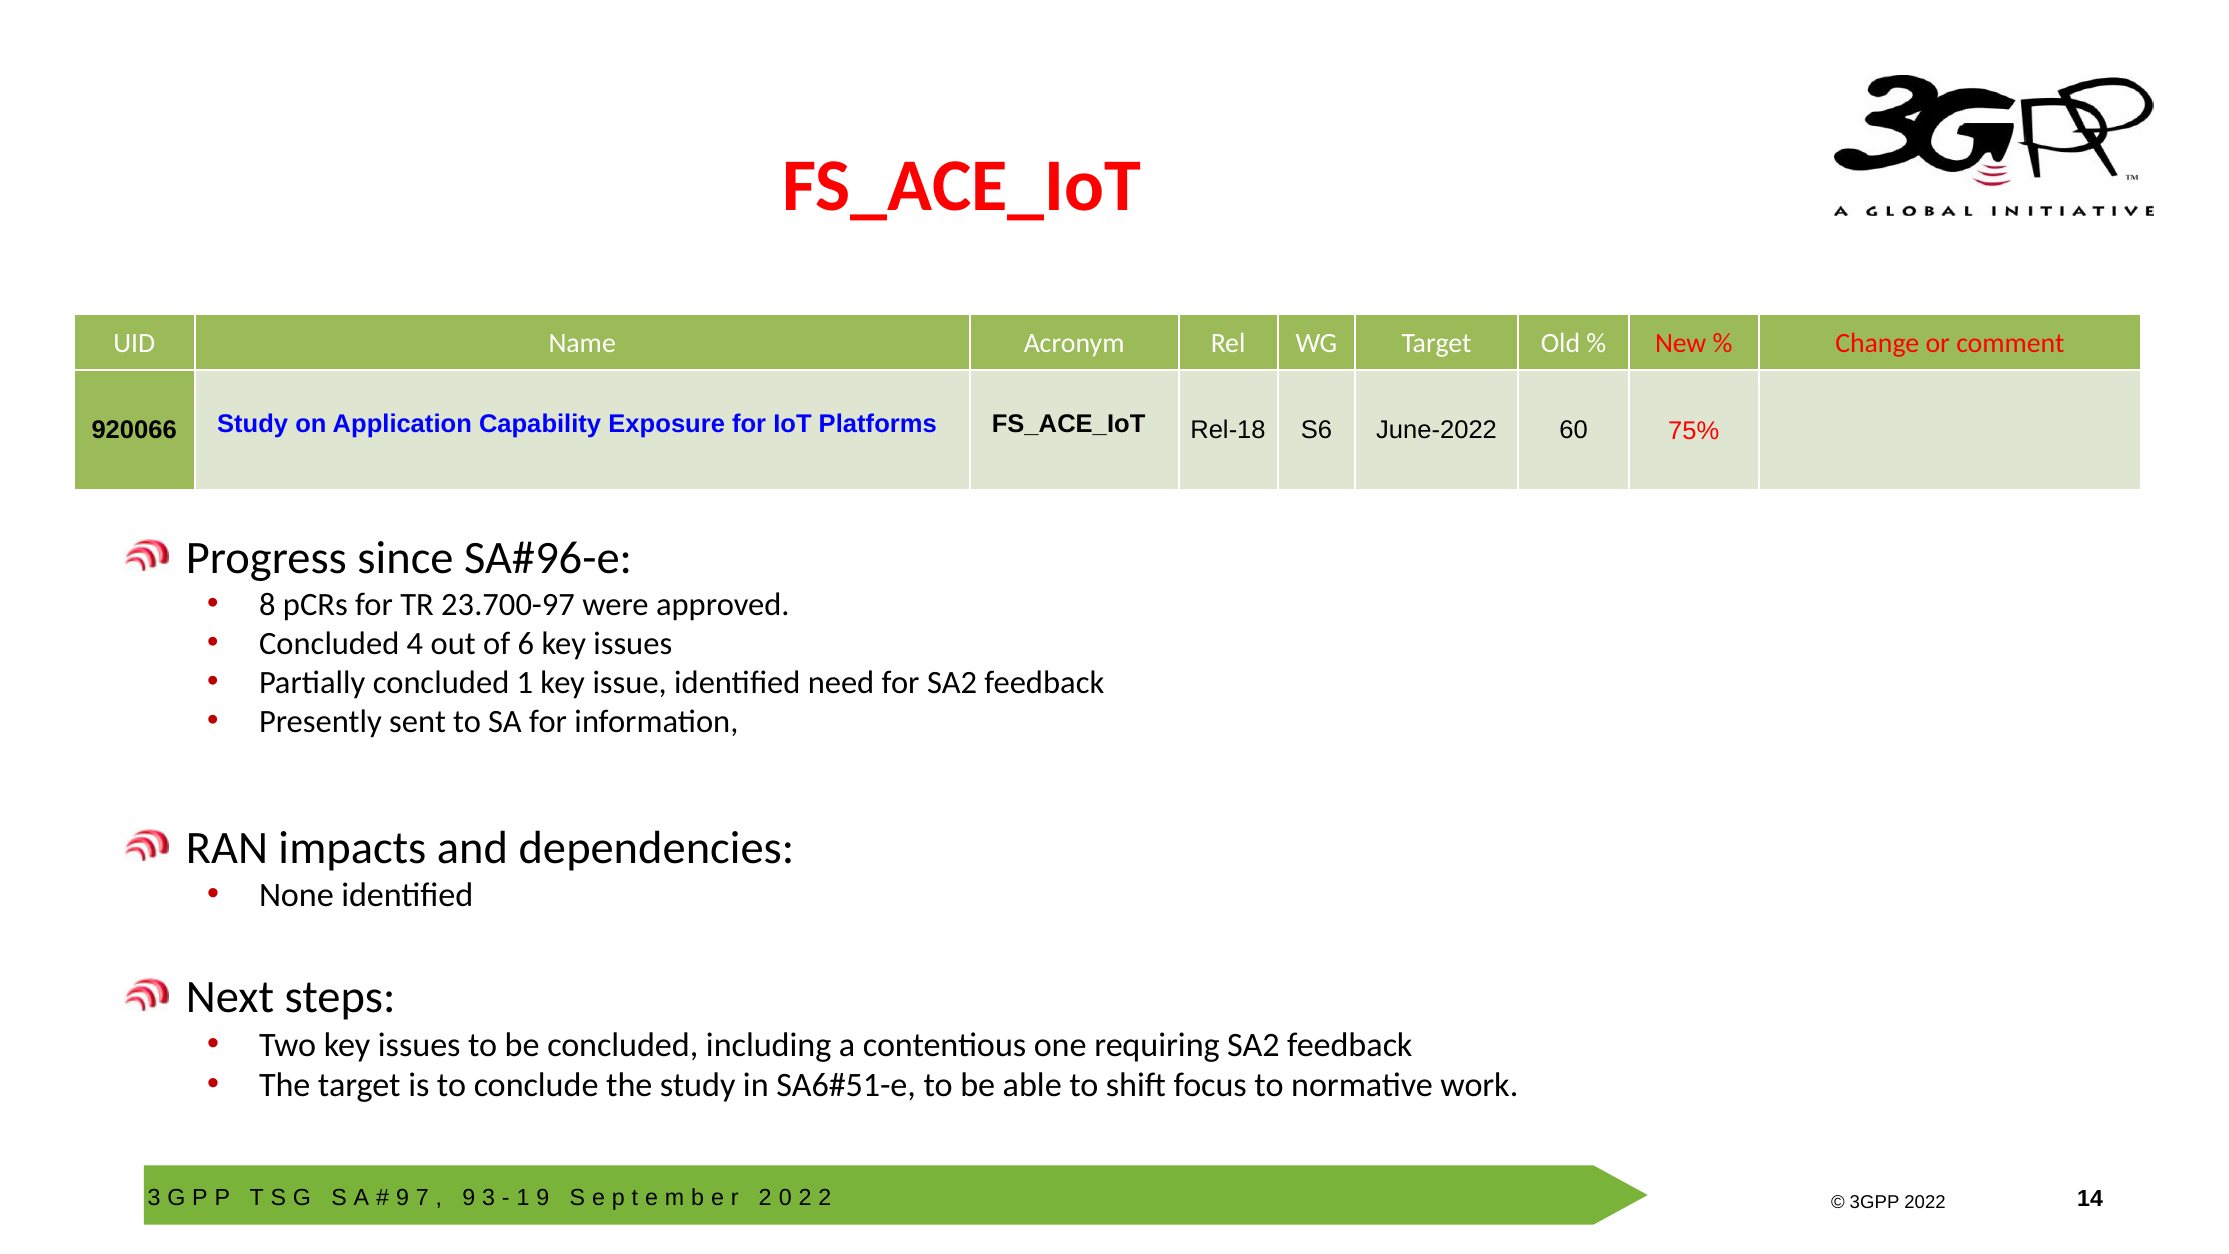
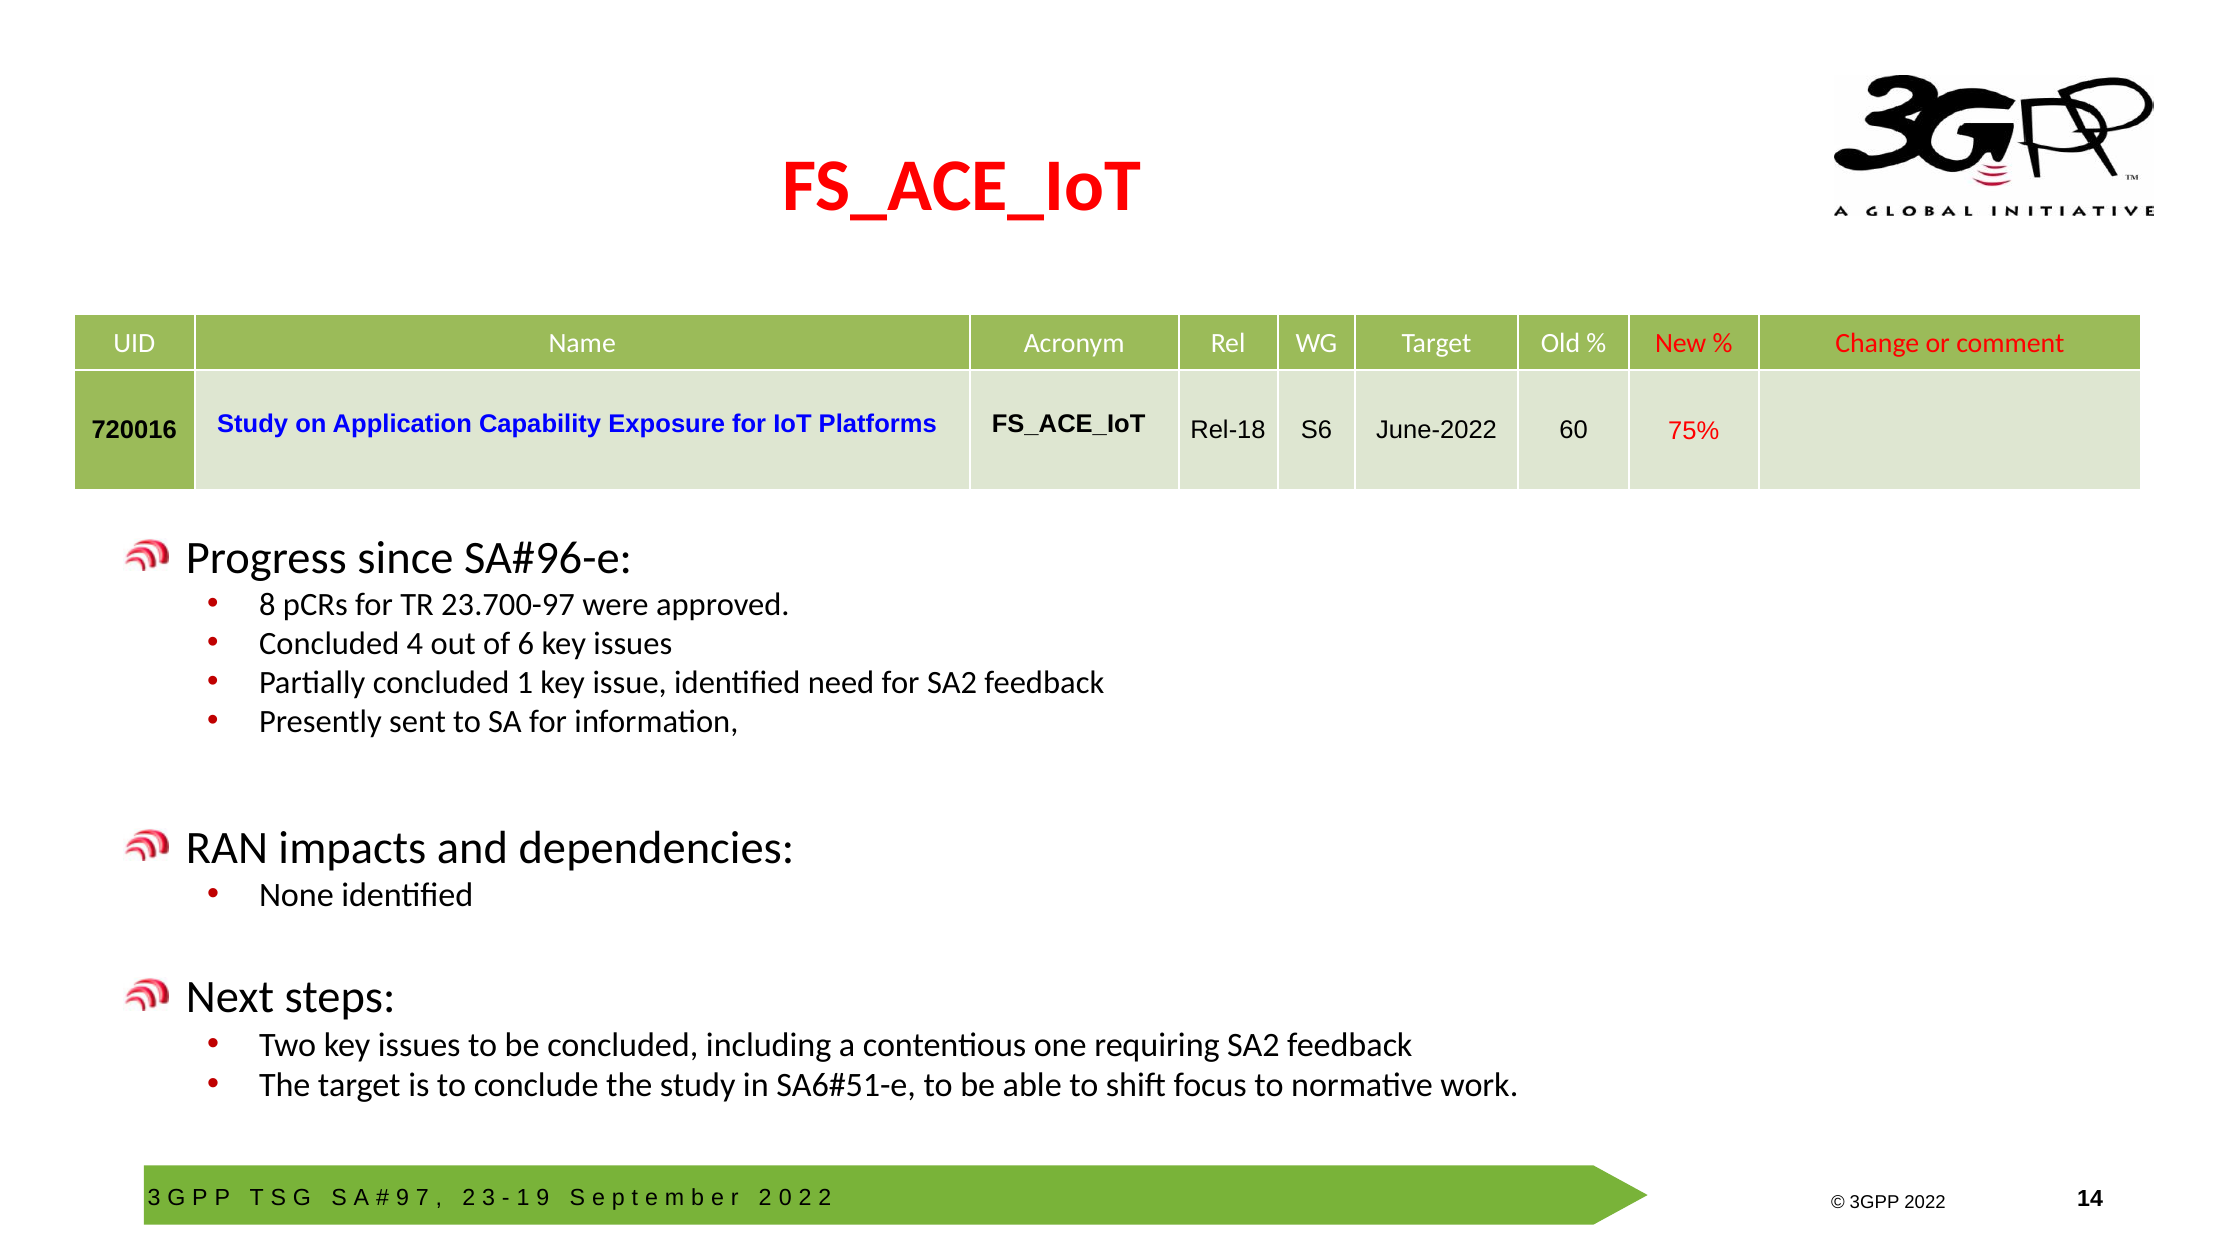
920066: 920066 -> 720016
9 at (469, 1198): 9 -> 2
